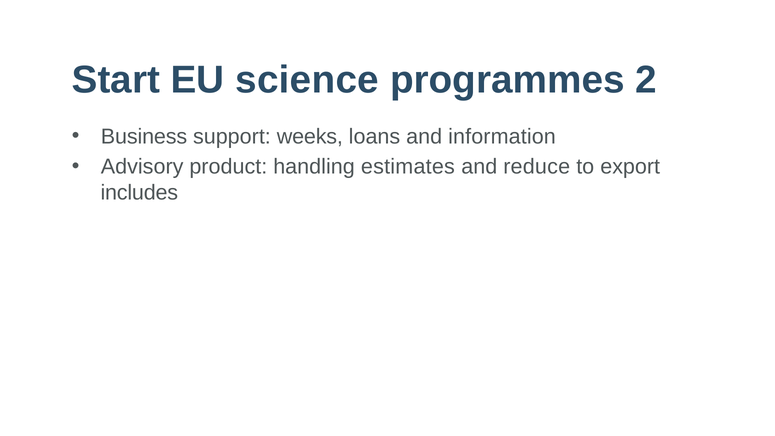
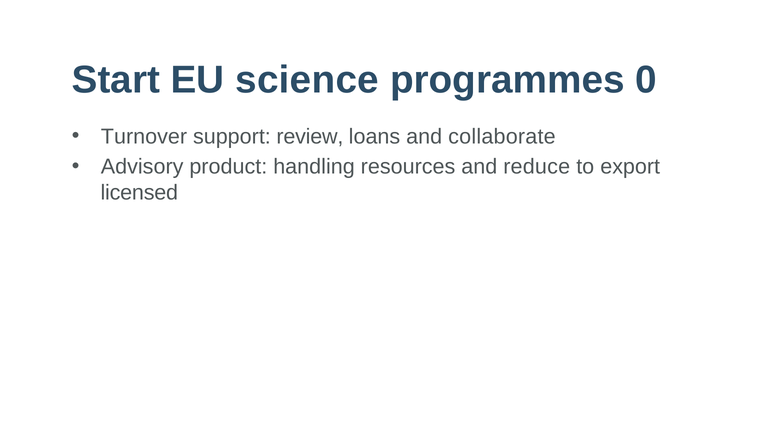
2: 2 -> 0
Business: Business -> Turnover
weeks: weeks -> review
information: information -> collaborate
estimates: estimates -> resources
includes: includes -> licensed
